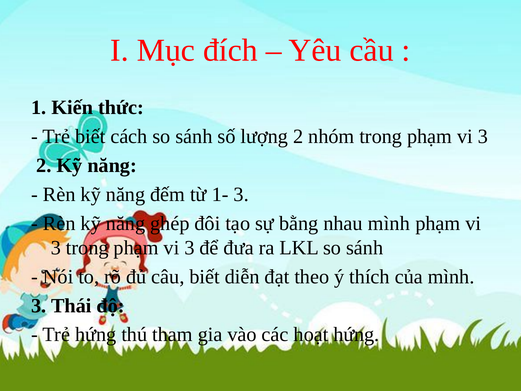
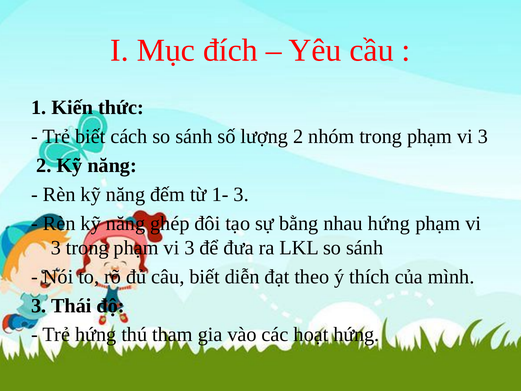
nhau mình: mình -> hứng
